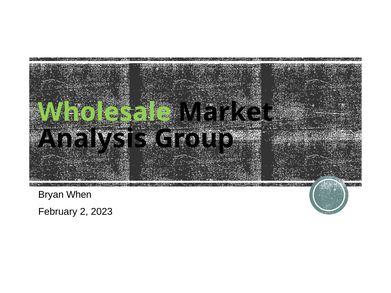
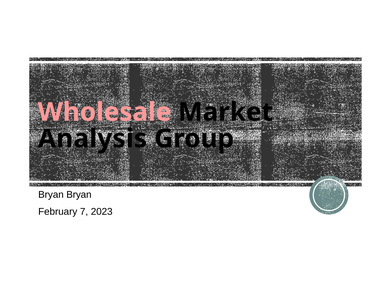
Wholesale colour: light green -> pink
Bryan When: When -> Bryan
2: 2 -> 7
